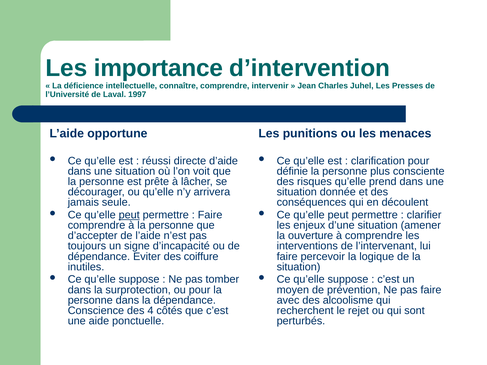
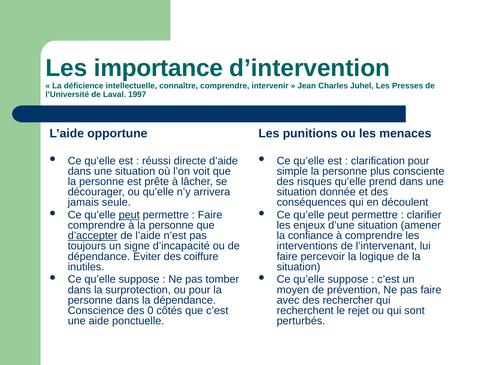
définie: définie -> simple
d’accepter underline: none -> present
ouverture: ouverture -> confiance
alcoolisme: alcoolisme -> rechercher
4: 4 -> 0
